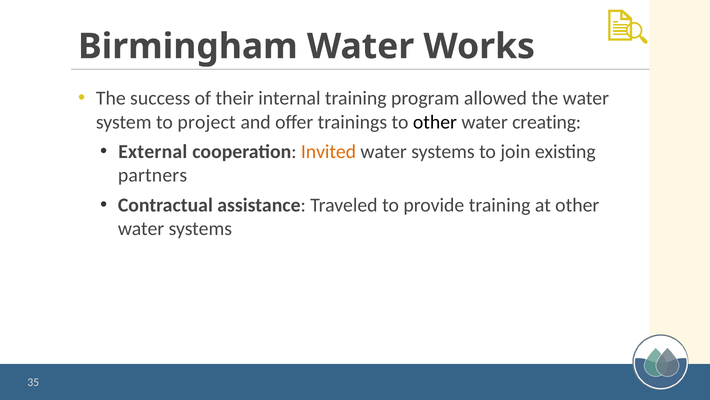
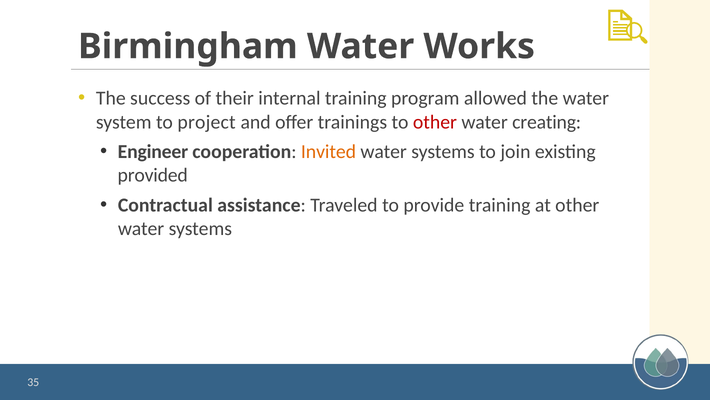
other at (435, 122) colour: black -> red
External: External -> Engineer
partners: partners -> provided
